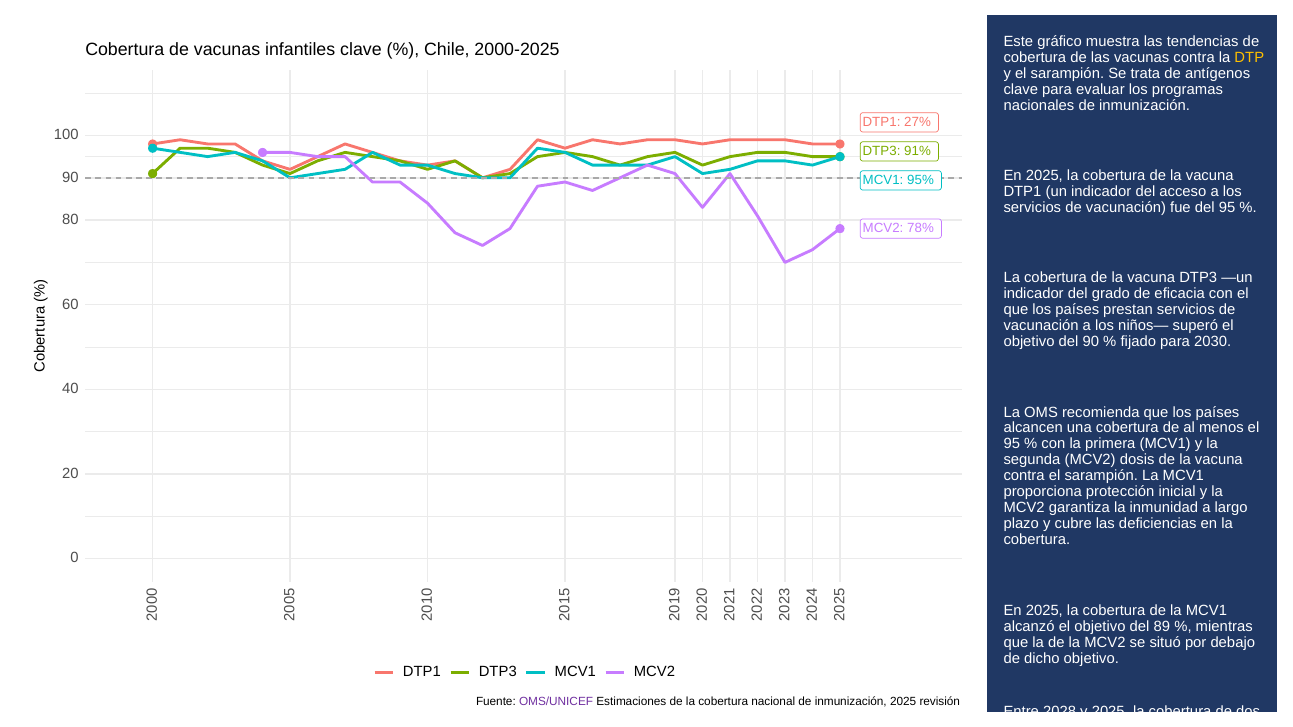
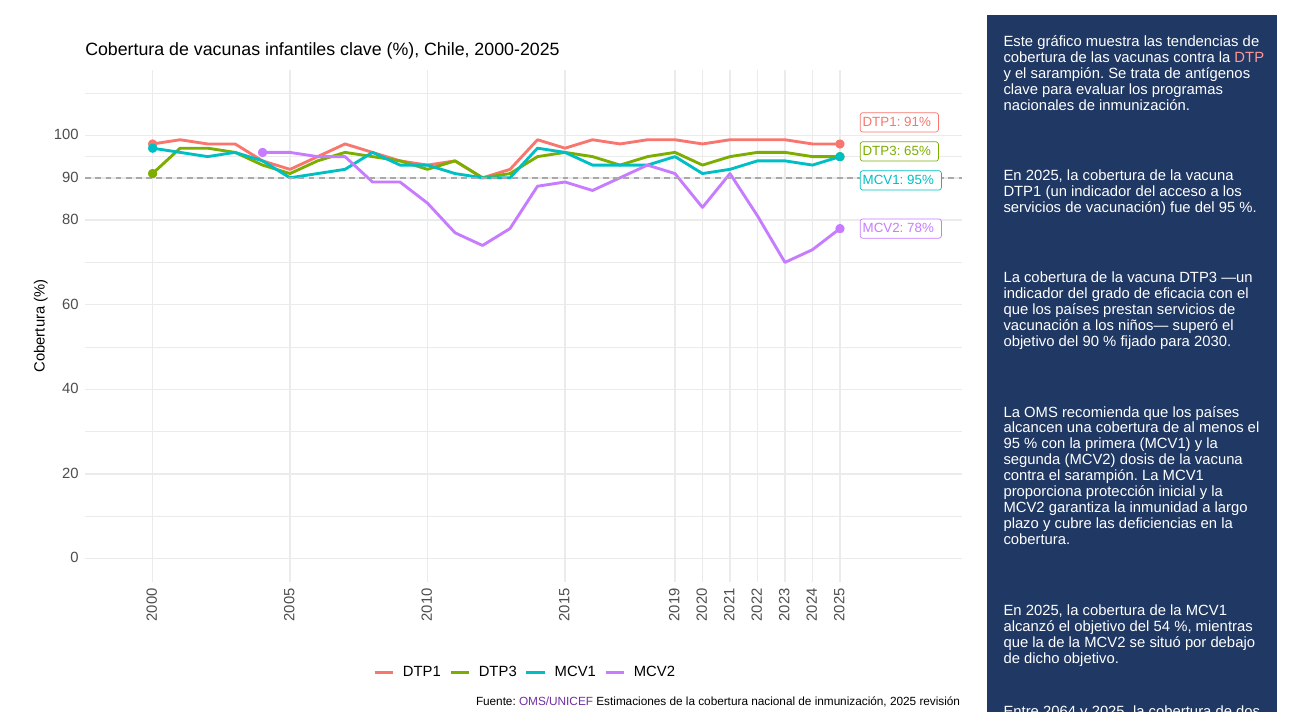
DTP colour: yellow -> pink
27%: 27% -> 91%
91%: 91% -> 65%
89: 89 -> 54
2028: 2028 -> 2064
